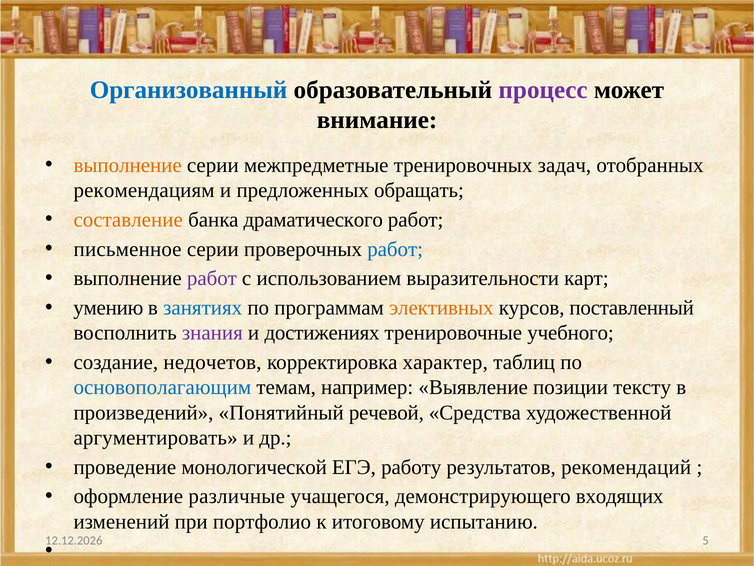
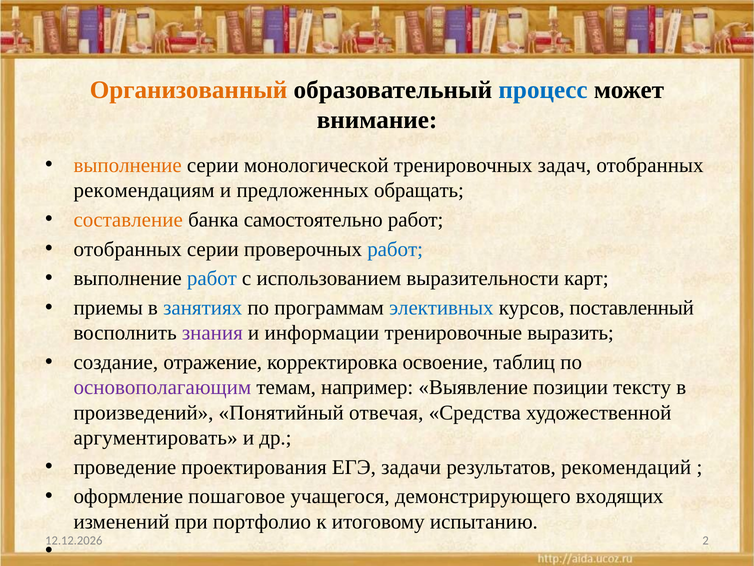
Организованный colour: blue -> orange
процесс colour: purple -> blue
межпредметные: межпредметные -> монологической
драматического: драматического -> самостоятельно
письменное at (128, 249): письменное -> отобранных
работ at (212, 278) colour: purple -> blue
умению: умению -> приемы
элективных colour: orange -> blue
достижениях: достижениях -> информации
учебного: учебного -> выразить
недочетов: недочетов -> отражение
характер: характер -> освоение
основополагающим colour: blue -> purple
речевой: речевой -> отвечая
монологической: монологической -> проектирования
работу: работу -> задачи
различные: различные -> пошаговое
5: 5 -> 2
